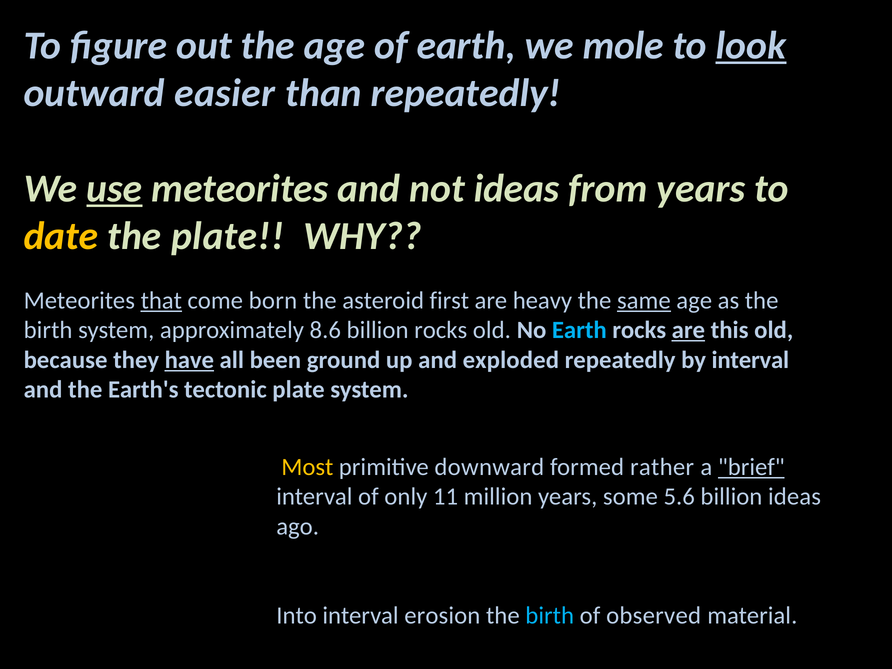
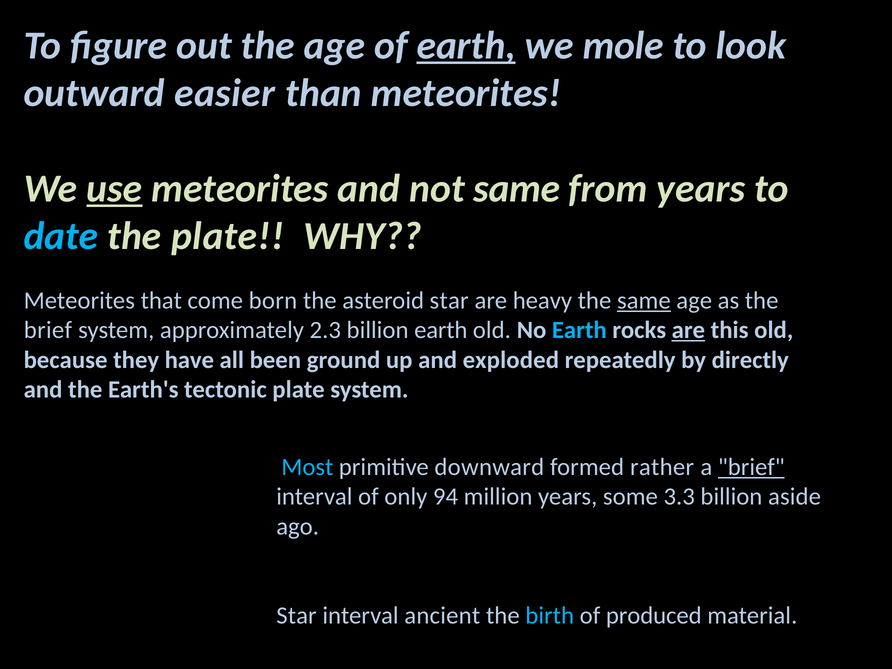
earth at (466, 46) underline: none -> present
look underline: present -> none
than repeatedly: repeatedly -> meteorites
not ideas: ideas -> same
date colour: yellow -> light blue
that underline: present -> none
asteroid first: first -> star
birth at (48, 330): birth -> brief
8.6: 8.6 -> 2.3
billion rocks: rocks -> earth
have underline: present -> none
by interval: interval -> directly
Most colour: yellow -> light blue
11: 11 -> 94
5.6: 5.6 -> 3.3
billion ideas: ideas -> aside
Into at (297, 616): Into -> Star
erosion: erosion -> ancient
observed: observed -> produced
